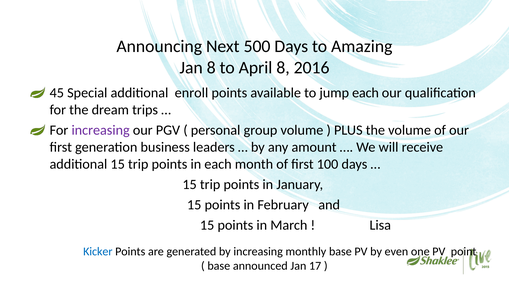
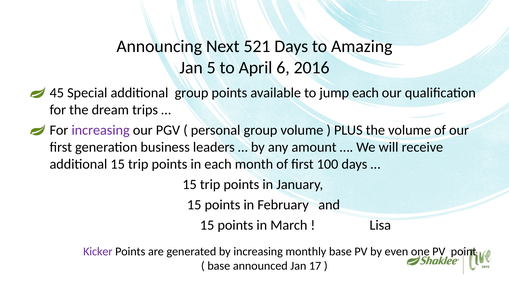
500: 500 -> 521
Jan 8: 8 -> 5
April 8: 8 -> 6
additional enroll: enroll -> group
Kicker colour: blue -> purple
